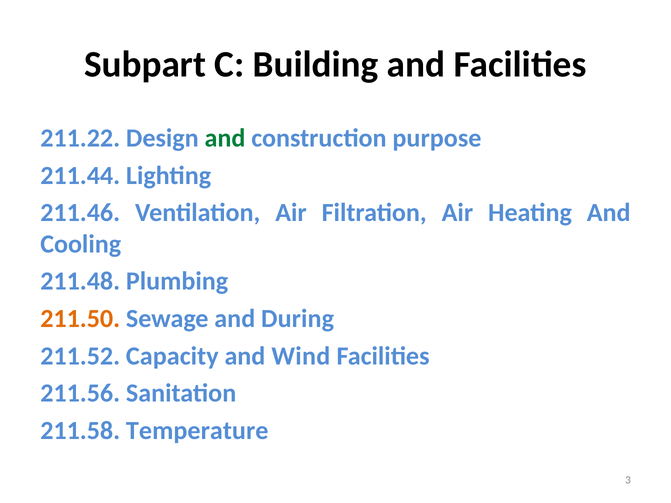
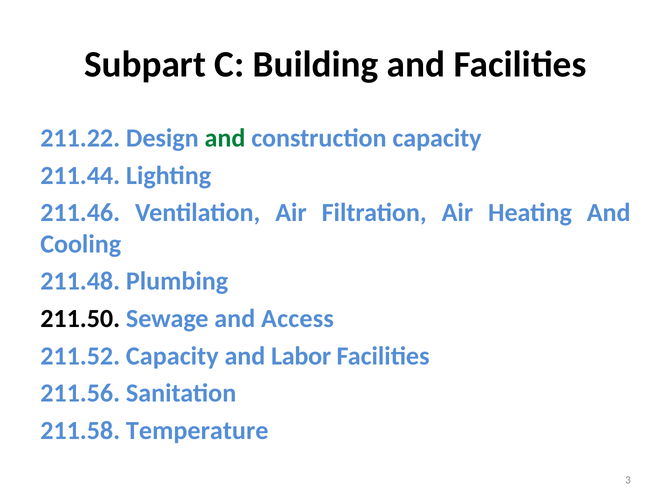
construction purpose: purpose -> capacity
211.50 colour: orange -> black
During: During -> Access
Wind: Wind -> Labor
